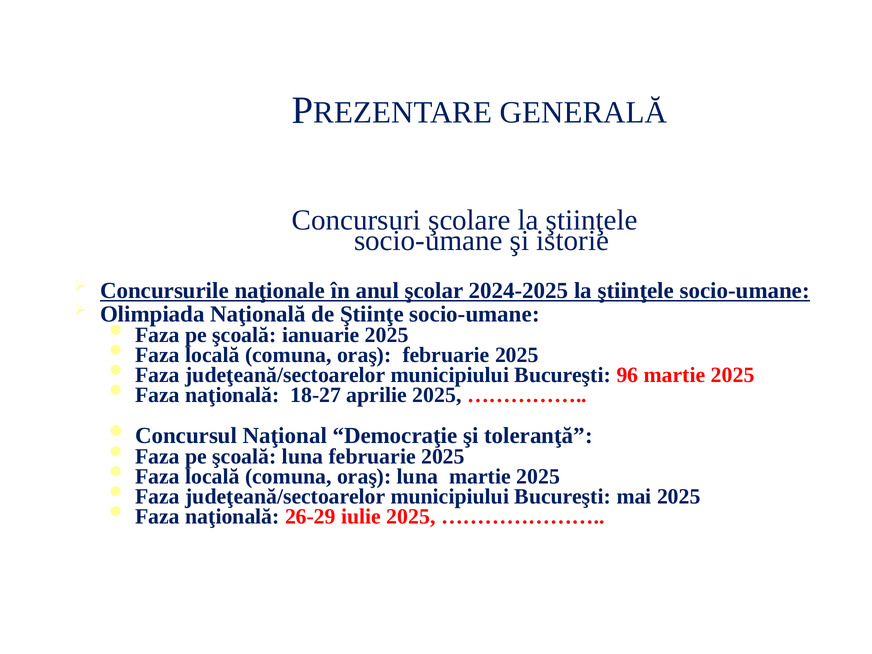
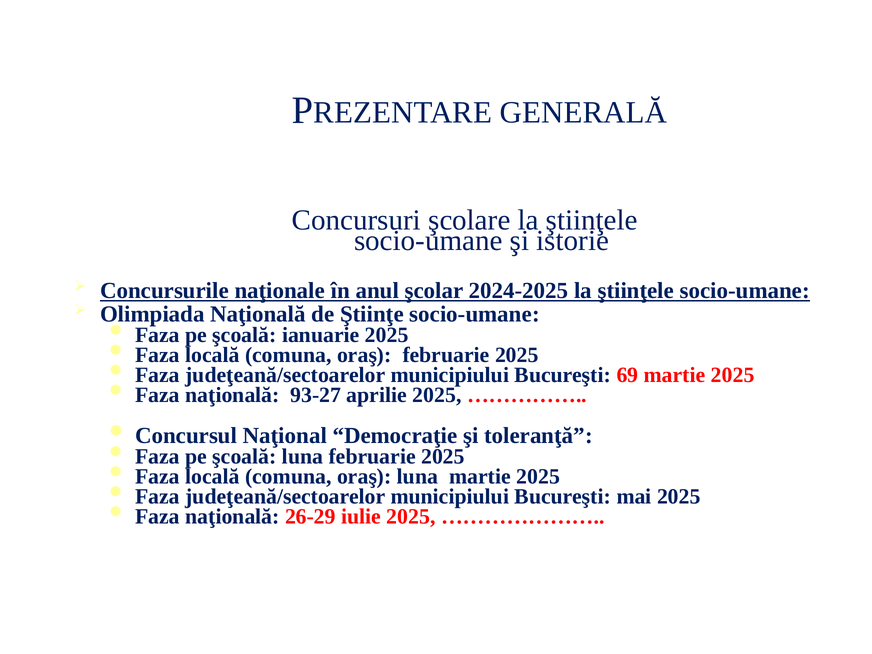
96: 96 -> 69
18-27: 18-27 -> 93-27
